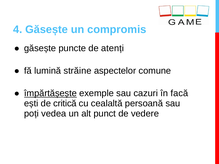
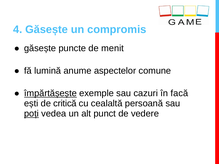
atenți: atenți -> menit
străine: străine -> anume
poți underline: none -> present
